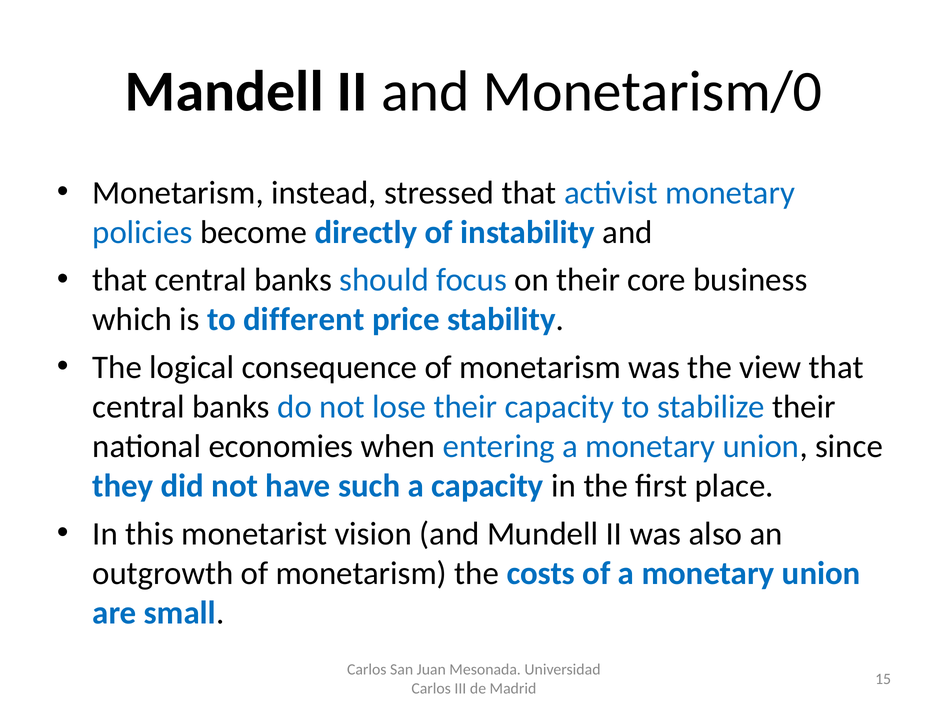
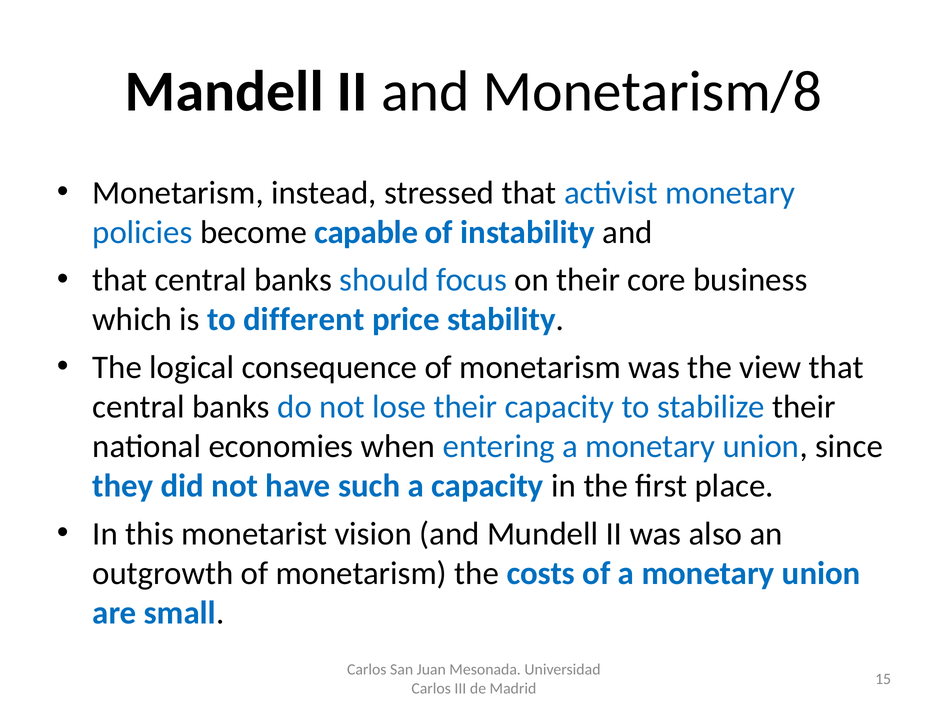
Monetarism/0: Monetarism/0 -> Monetarism/8
directly: directly -> capable
